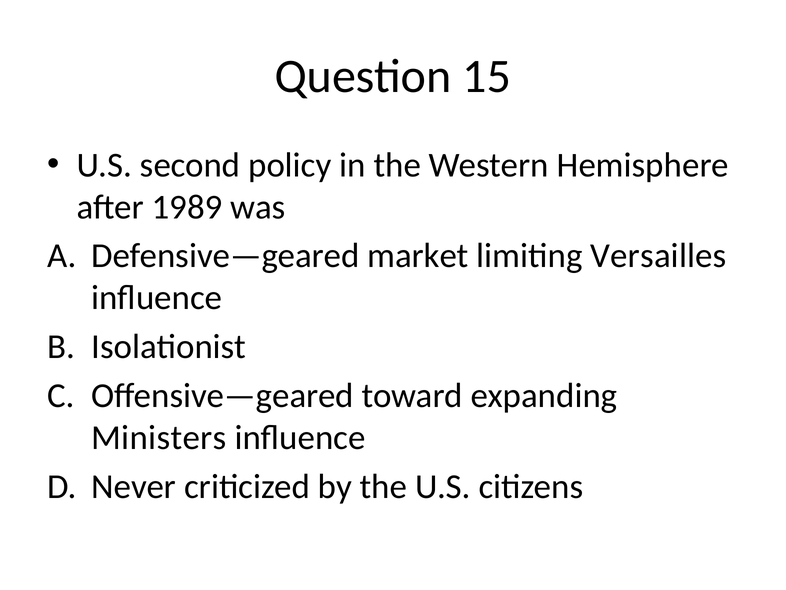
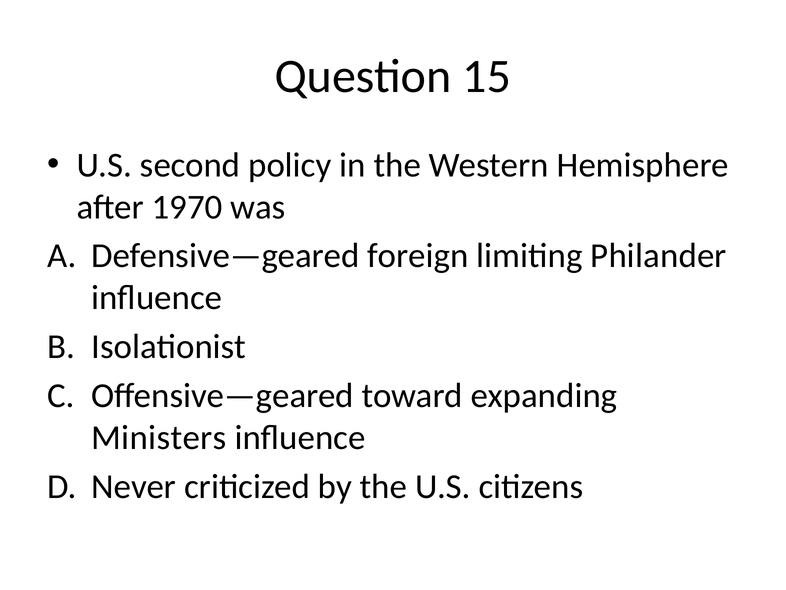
1989: 1989 -> 1970
market: market -> foreign
Versailles: Versailles -> Philander
